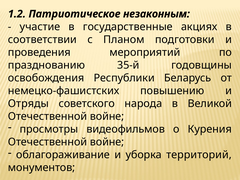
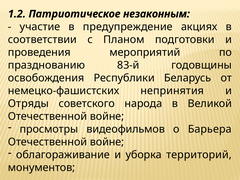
государственные: государственные -> предупреждение
35-й: 35-й -> 83-й
повышению: повышению -> непринятия
Курения: Курения -> Барьера
